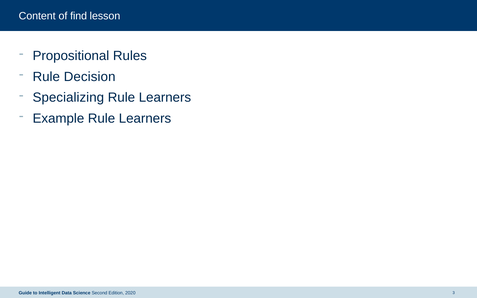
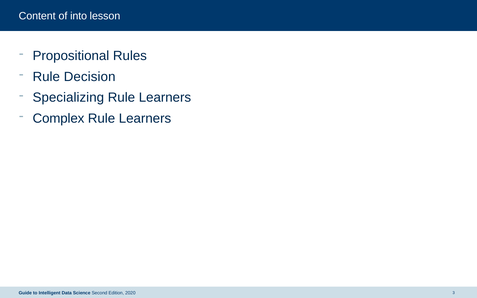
find: find -> into
Example: Example -> Complex
